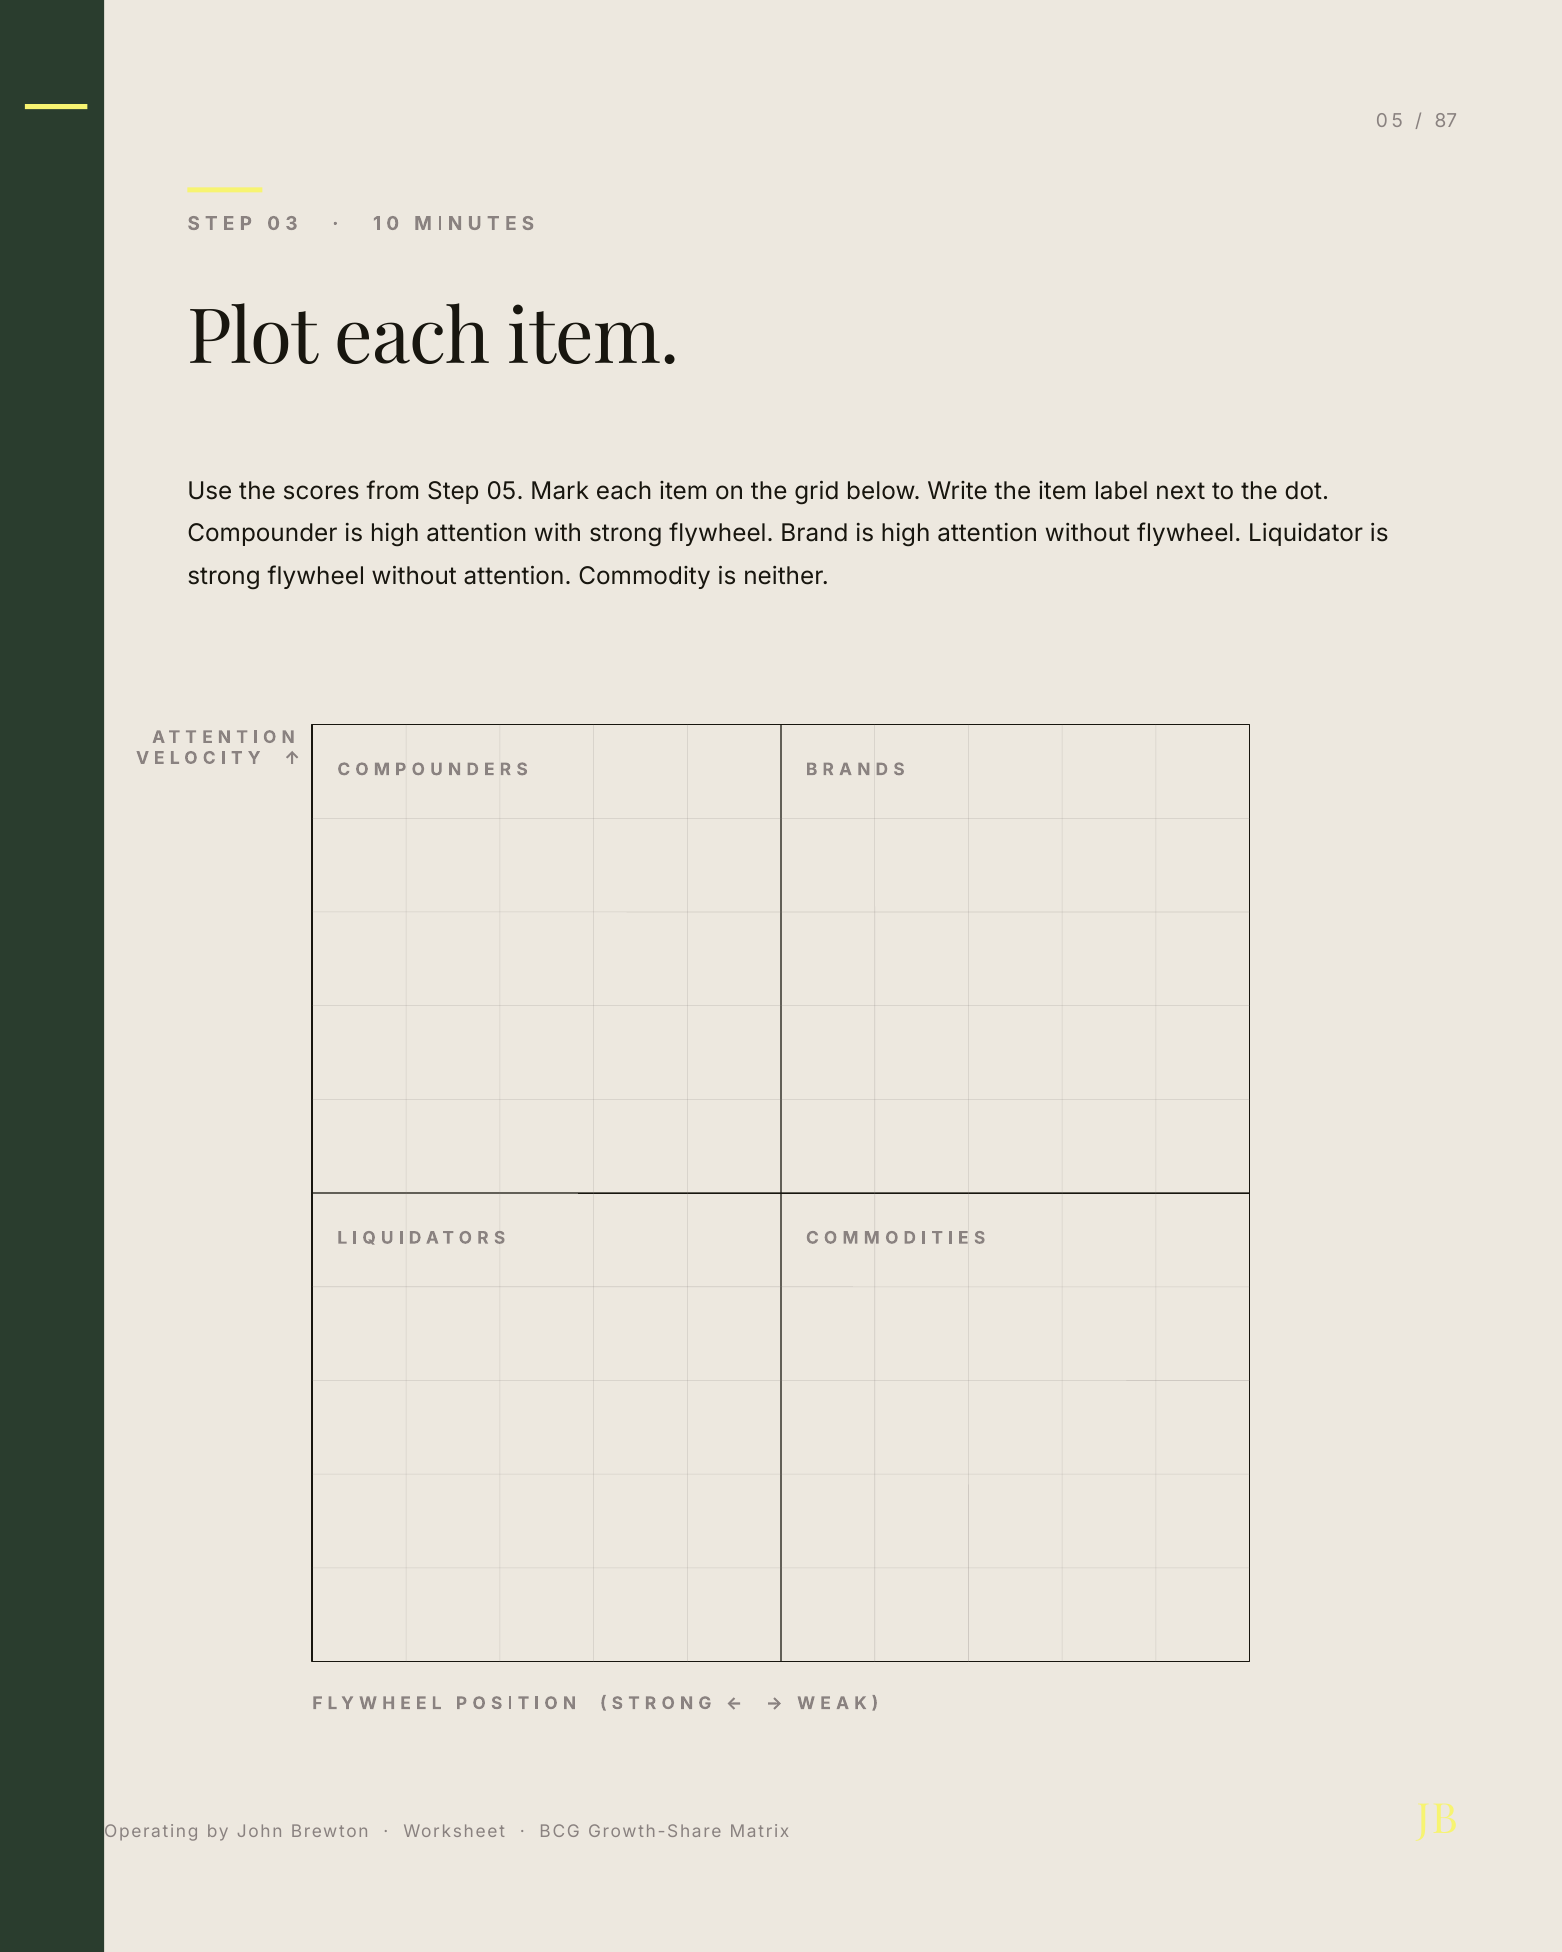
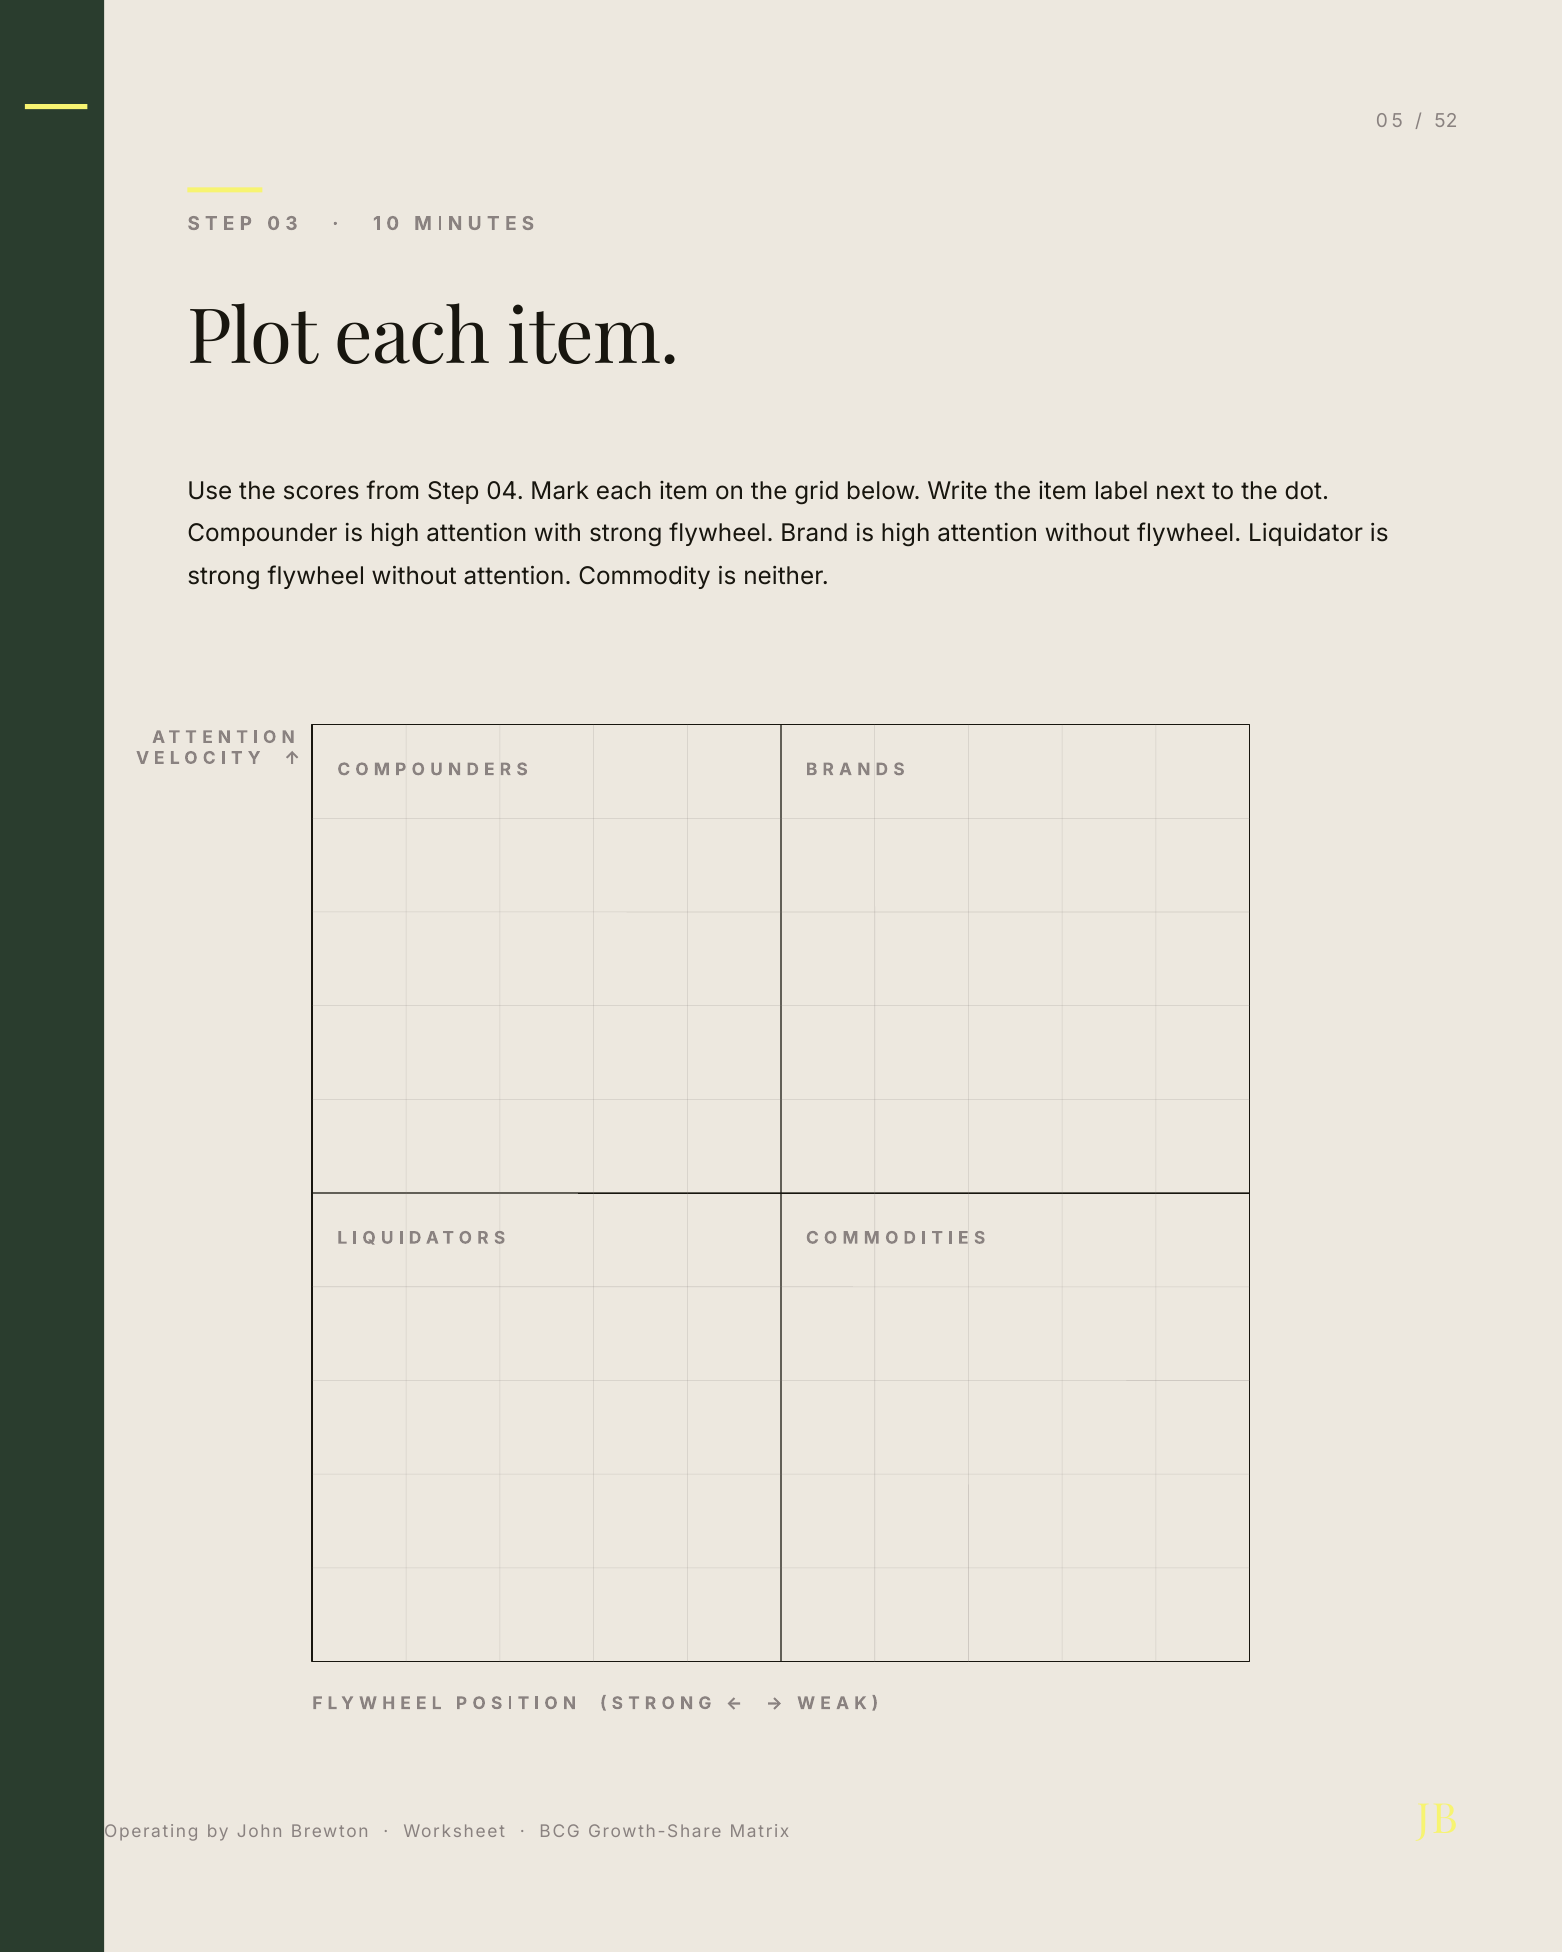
87: 87 -> 52
Step 05: 05 -> 04
